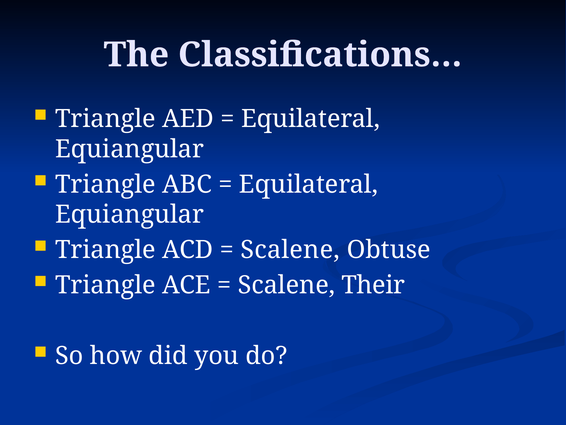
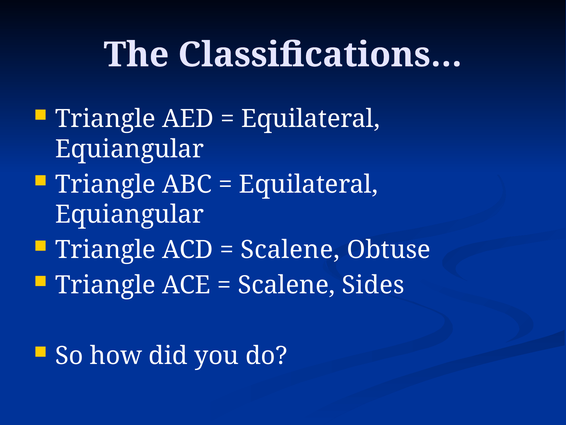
Their: Their -> Sides
